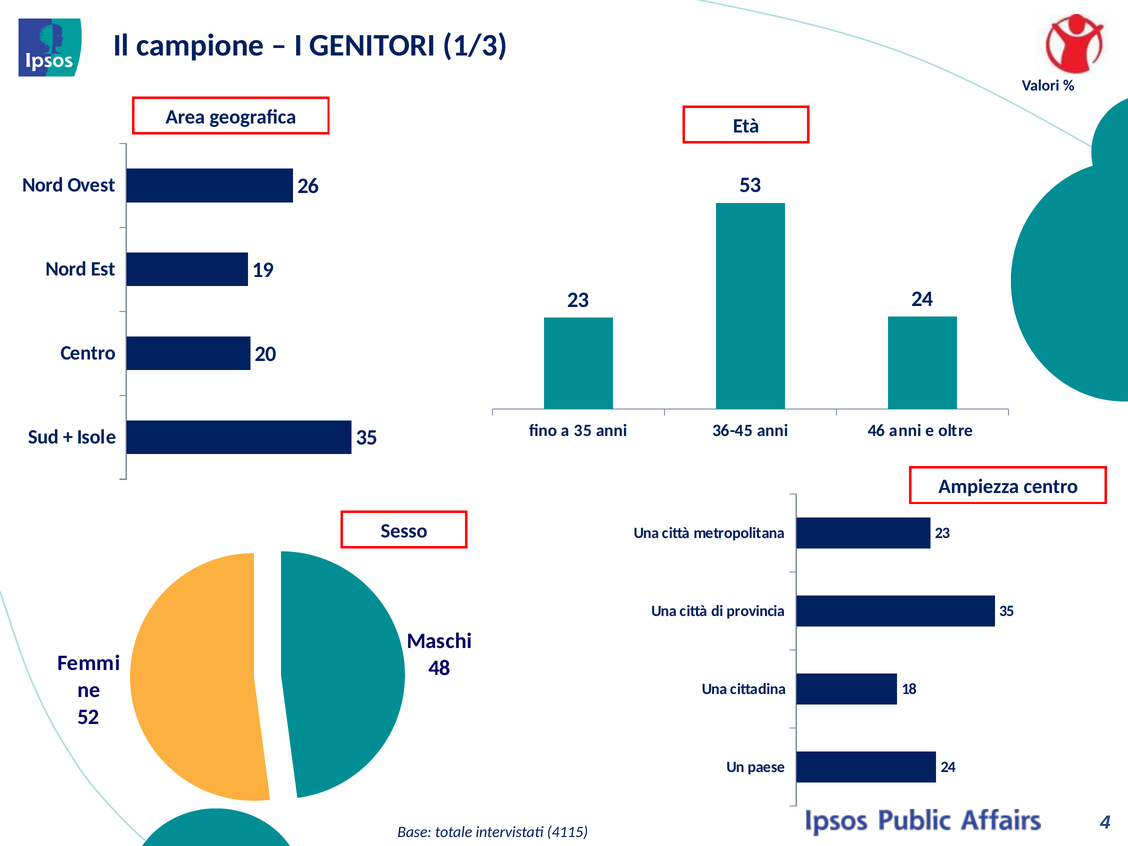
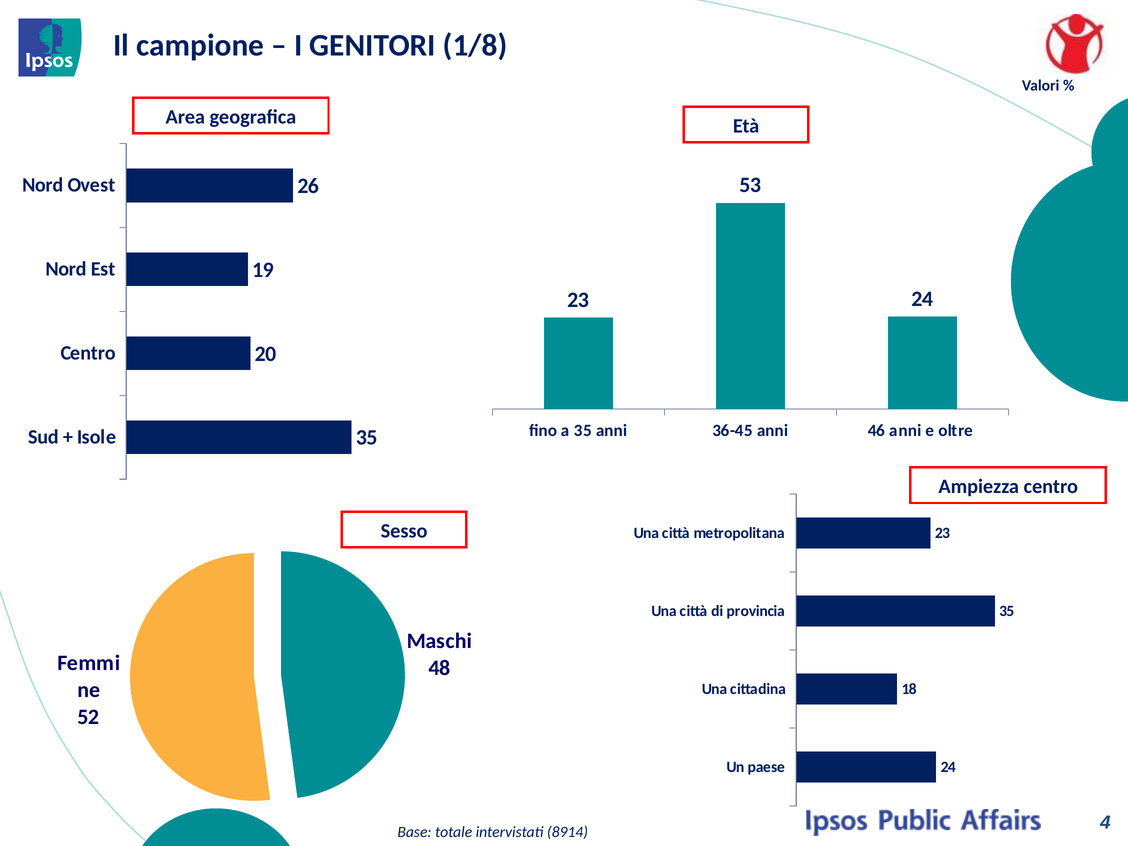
1/3: 1/3 -> 1/8
4115: 4115 -> 8914
